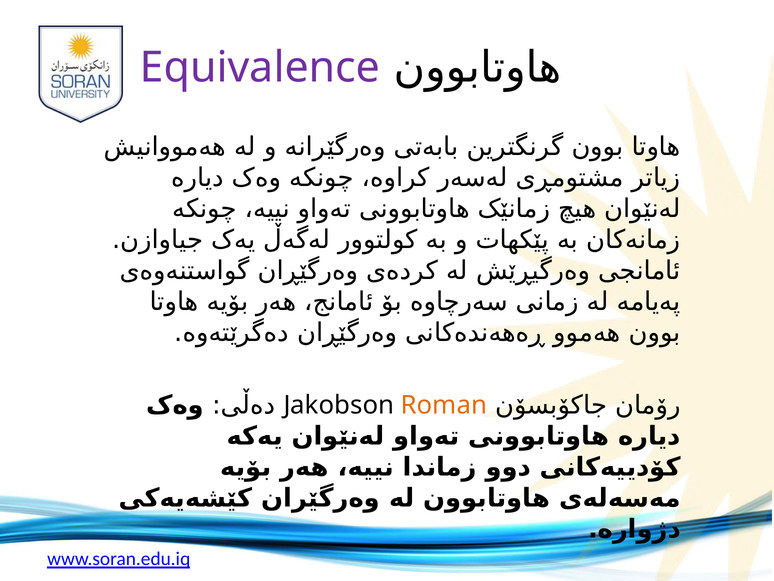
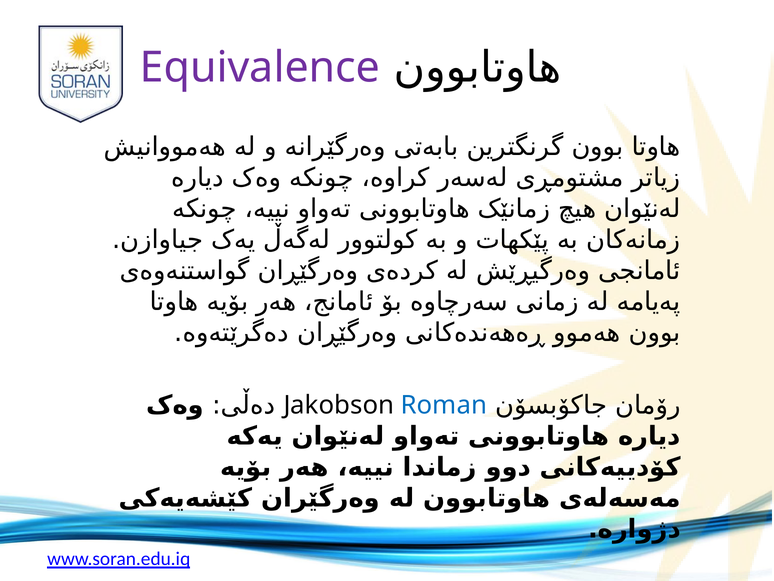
Roman colour: orange -> blue
